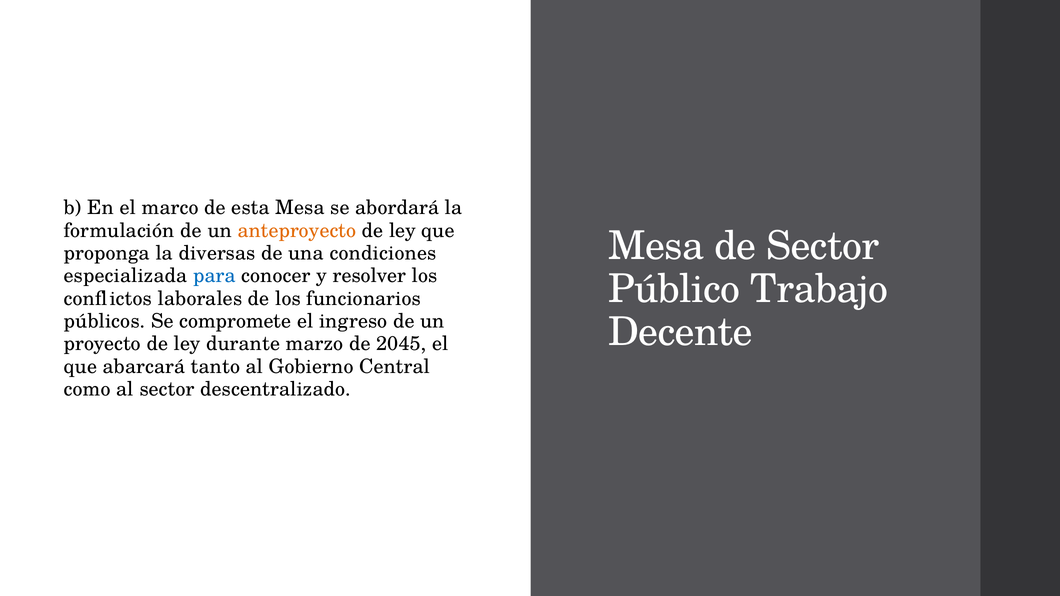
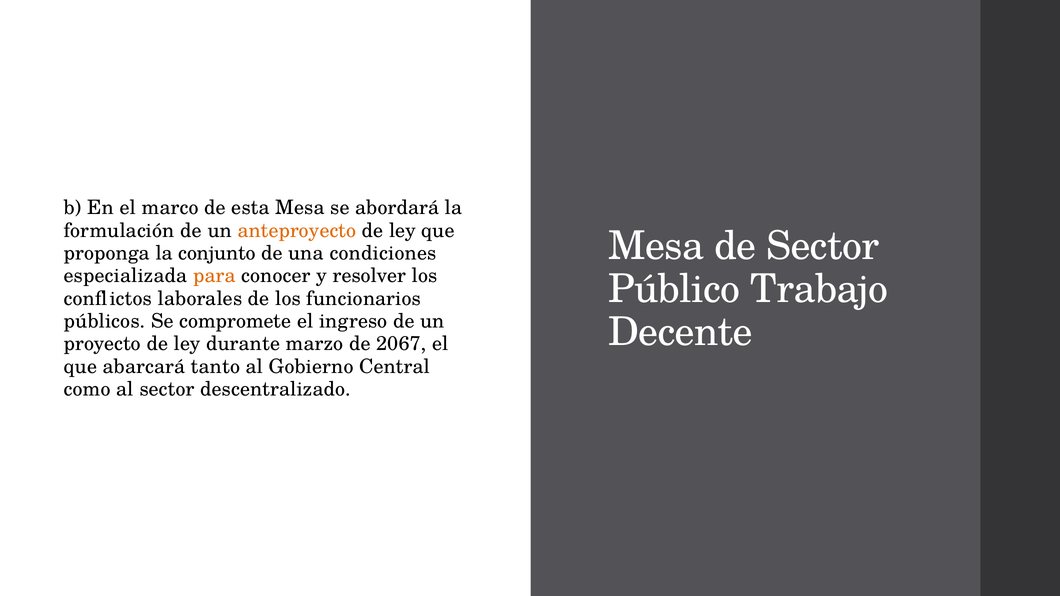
diversas: diversas -> conjunto
para colour: blue -> orange
2045: 2045 -> 2067
